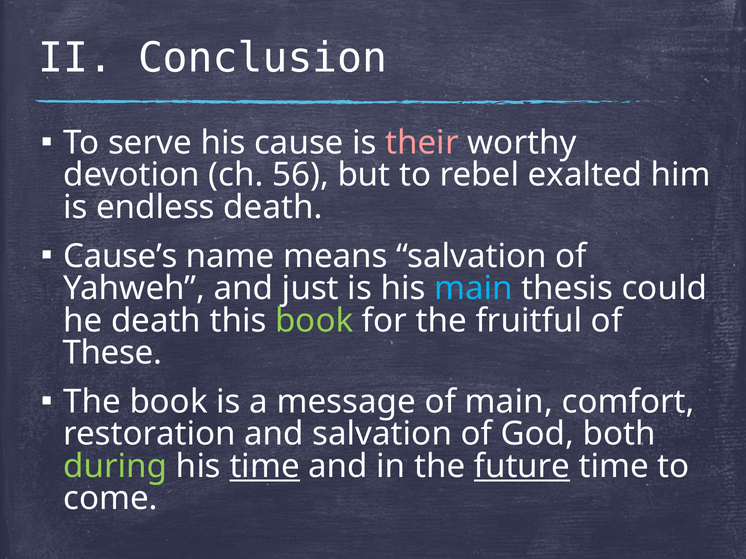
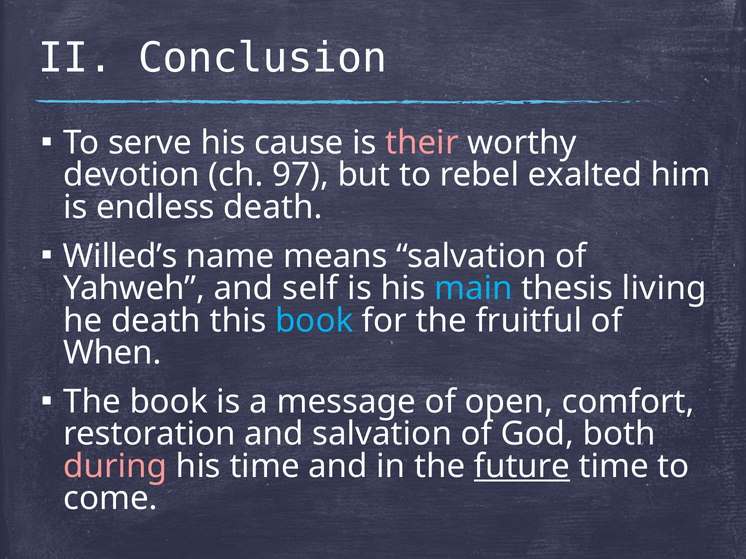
56: 56 -> 97
Cause’s: Cause’s -> Willed’s
just: just -> self
could: could -> living
book at (314, 321) colour: light green -> light blue
These: These -> When
of main: main -> open
during colour: light green -> pink
time at (265, 467) underline: present -> none
